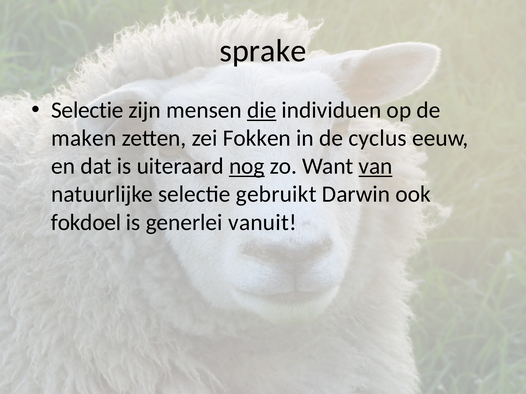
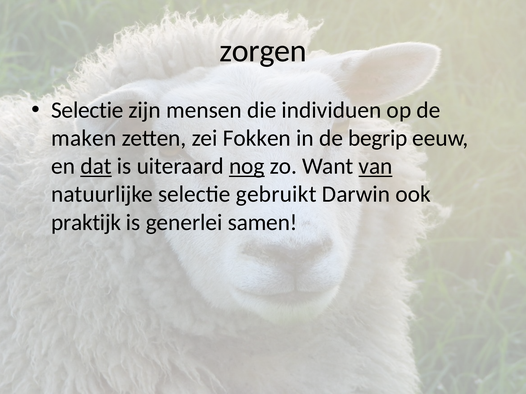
sprake: sprake -> zorgen
die underline: present -> none
cyclus: cyclus -> begrip
dat underline: none -> present
fokdoel: fokdoel -> praktijk
vanuit: vanuit -> samen
